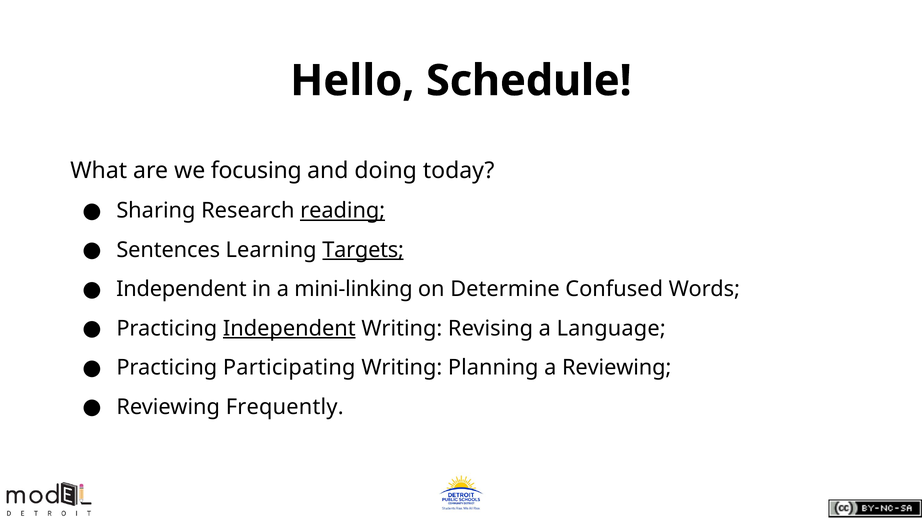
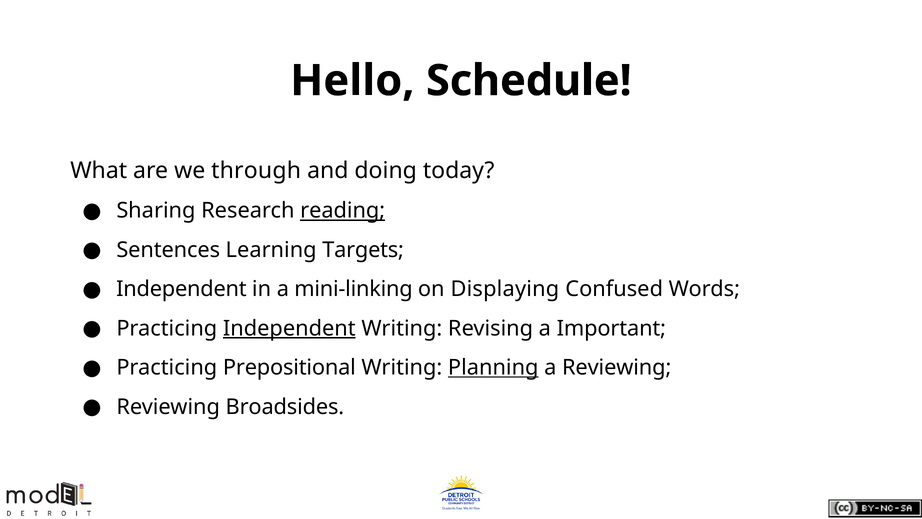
focusing: focusing -> through
Targets underline: present -> none
Determine: Determine -> Displaying
Language: Language -> Important
Participating: Participating -> Prepositional
Planning underline: none -> present
Frequently: Frequently -> Broadsides
